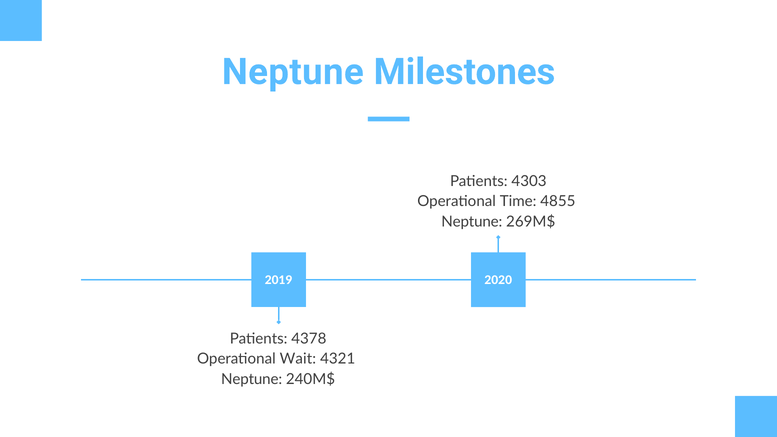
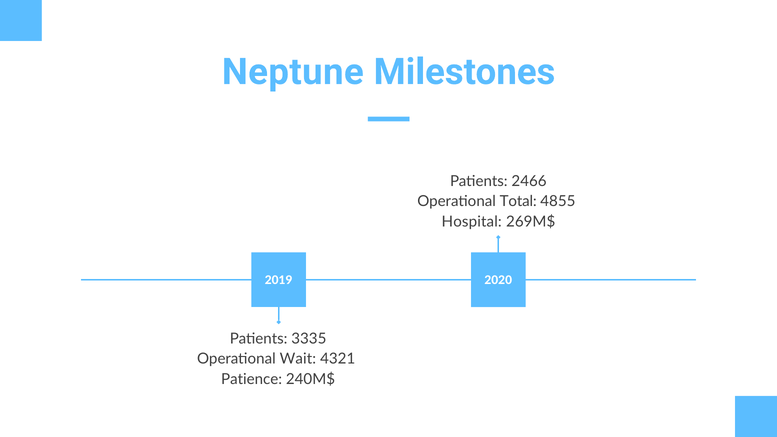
4303: 4303 -> 2466
Time: Time -> Total
Neptune at (472, 222): Neptune -> Hospital
4378: 4378 -> 3335
Neptune at (252, 379): Neptune -> Patience
